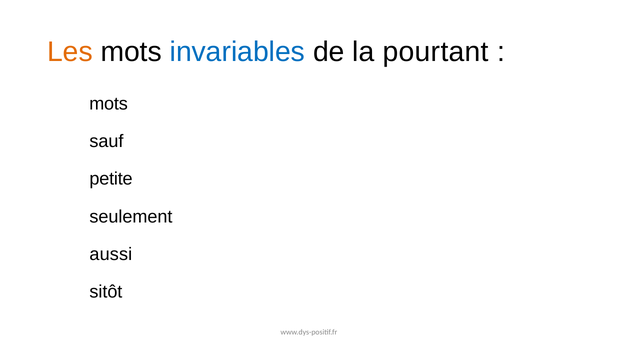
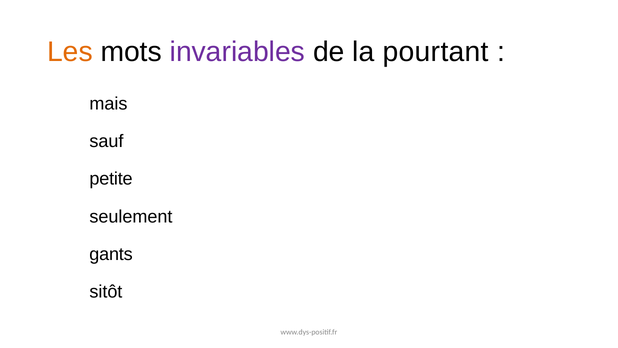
invariables colour: blue -> purple
mots at (109, 104): mots -> mais
aussi: aussi -> gants
